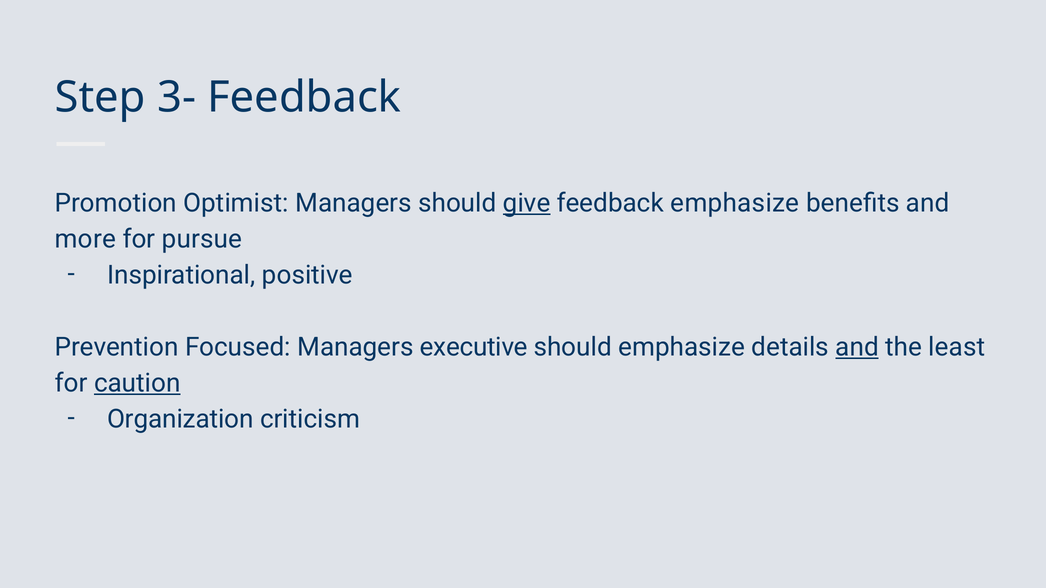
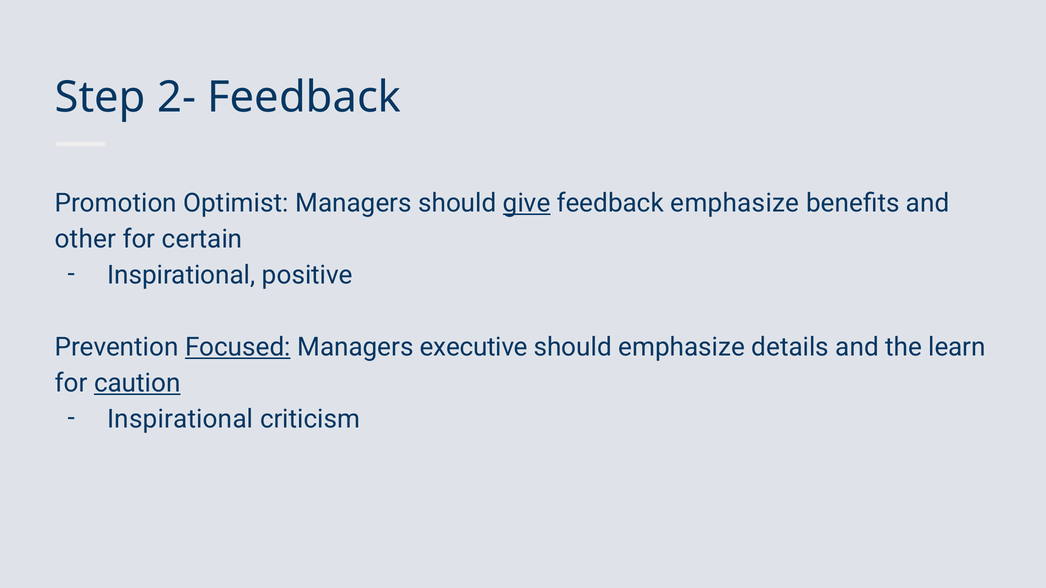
3-: 3- -> 2-
more: more -> other
pursue: pursue -> certain
Focused underline: none -> present
and at (857, 347) underline: present -> none
least: least -> learn
Organization at (180, 420): Organization -> Inspirational
